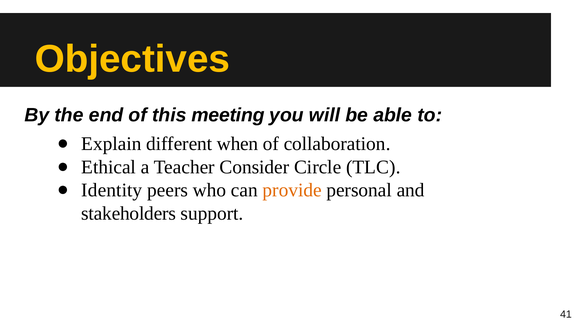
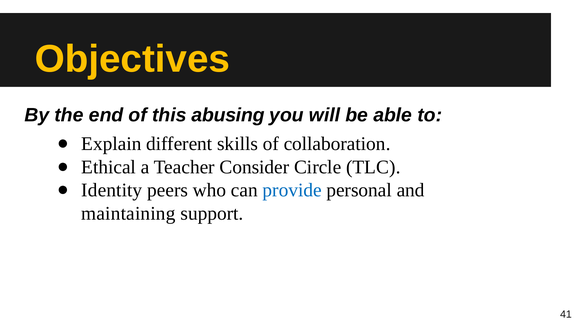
meeting: meeting -> abusing
when: when -> skills
provide colour: orange -> blue
stakeholders: stakeholders -> maintaining
